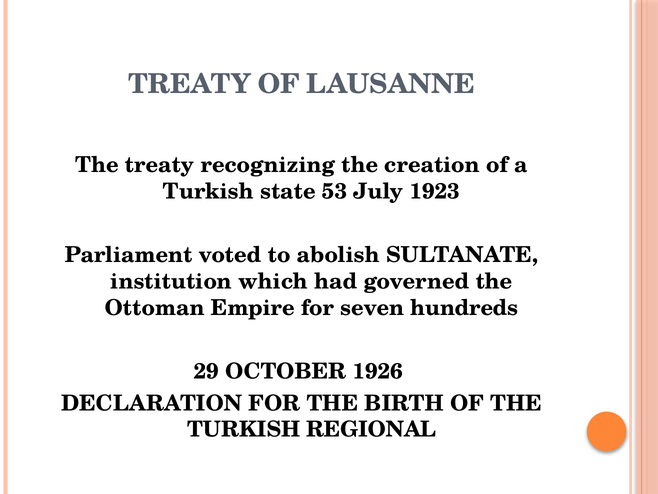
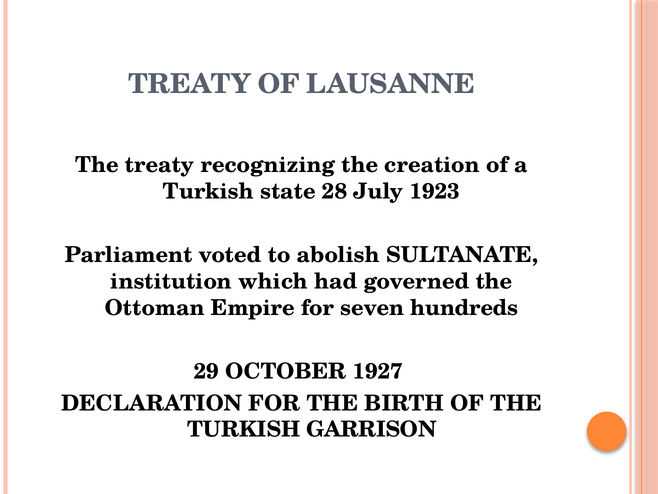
53: 53 -> 28
1926: 1926 -> 1927
REGIONAL: REGIONAL -> GARRISON
